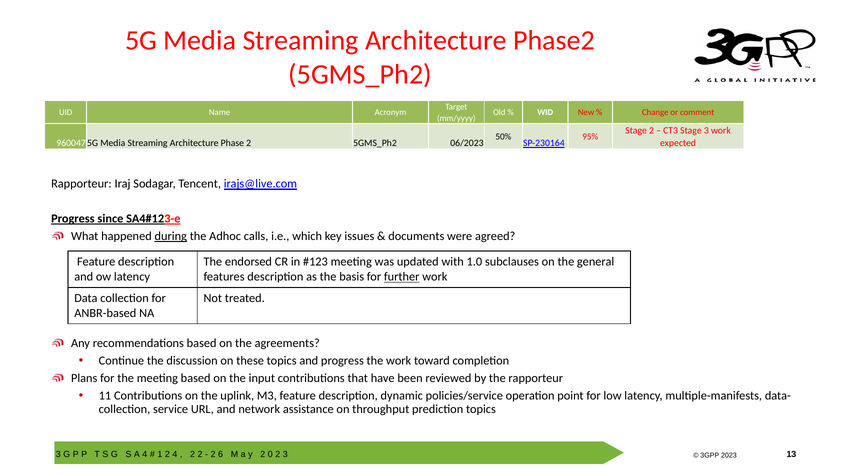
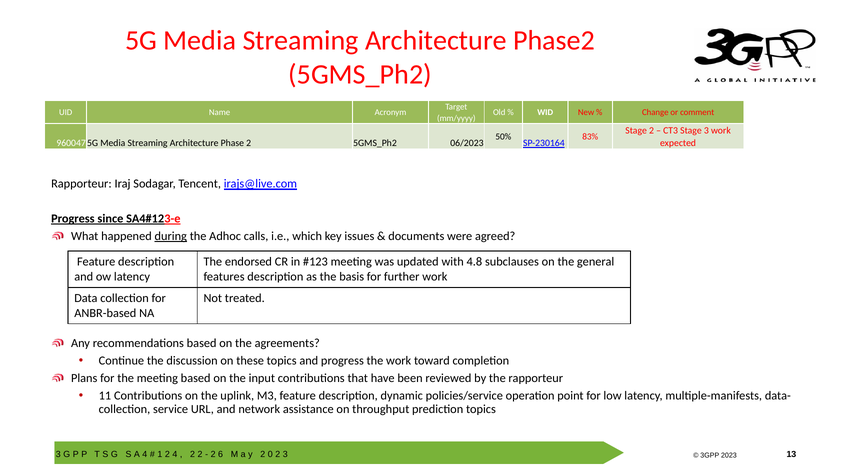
95%: 95% -> 83%
1.0: 1.0 -> 4.8
further underline: present -> none
